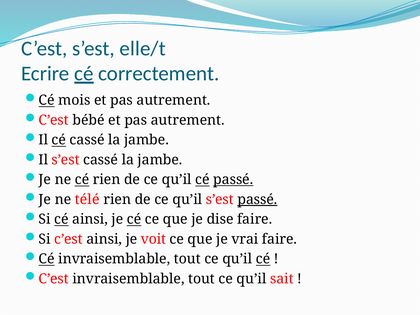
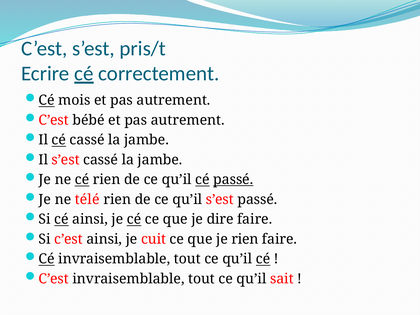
elle/t: elle/t -> pris/t
passé at (257, 199) underline: present -> none
dise: dise -> dire
voit: voit -> cuit
je vrai: vrai -> rien
